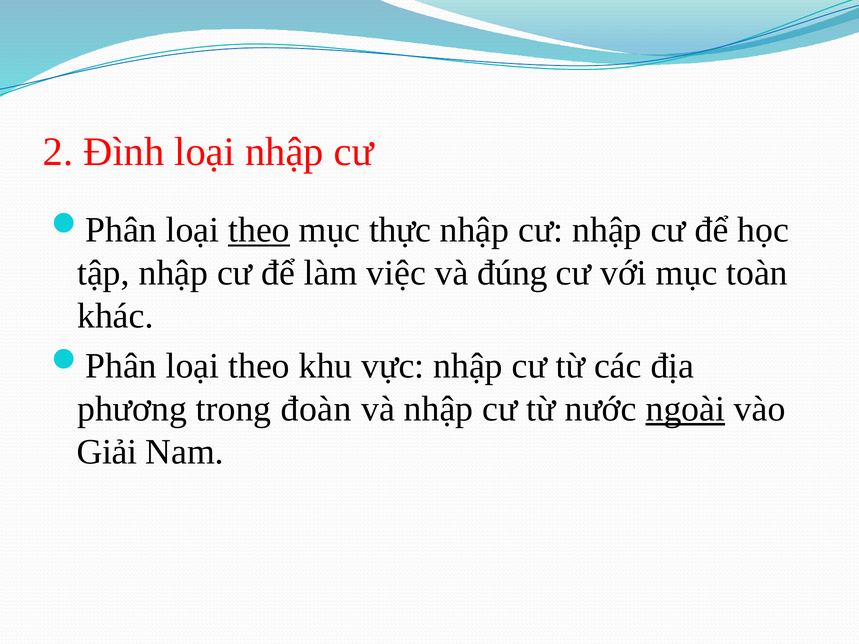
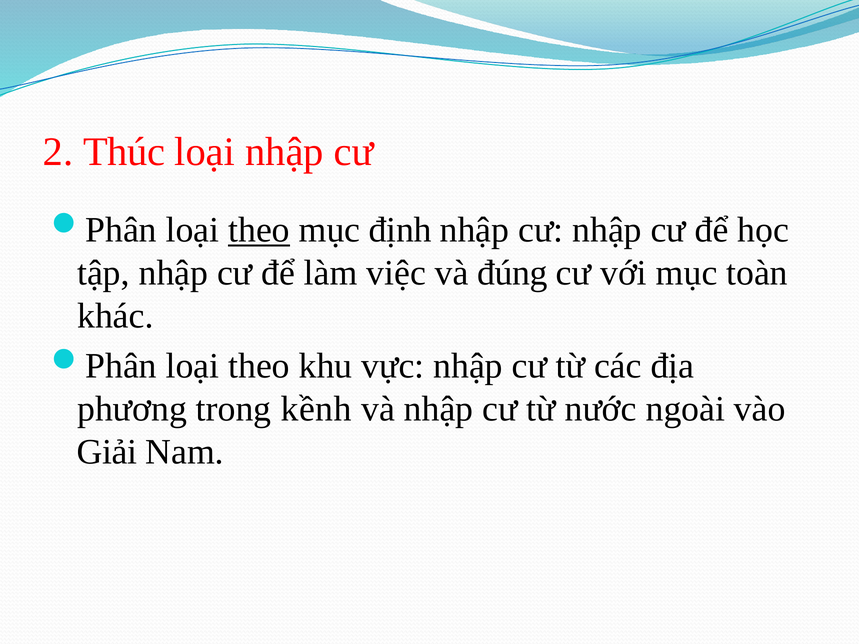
Đình: Đình -> Thúc
thực: thực -> định
đoàn: đoàn -> kềnh
ngoài underline: present -> none
